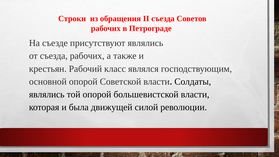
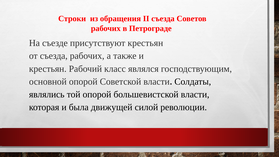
присутствуют являлись: являлись -> крестьян
